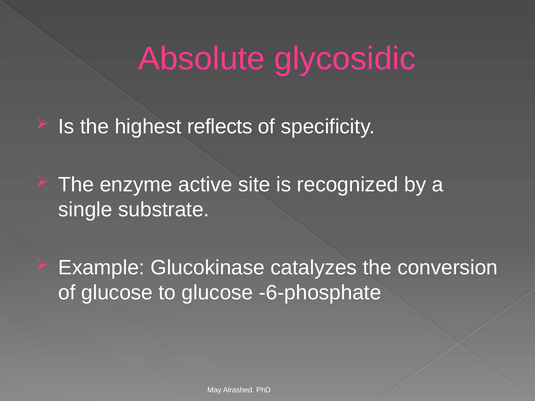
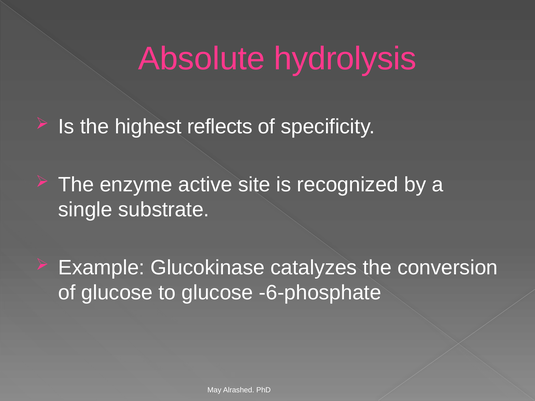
glycosidic: glycosidic -> hydrolysis
